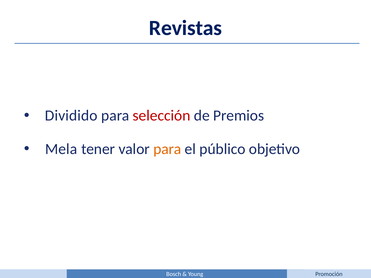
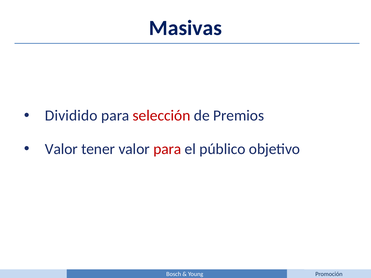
Revistas: Revistas -> Masivas
Mela at (61, 149): Mela -> Valor
para at (167, 149) colour: orange -> red
